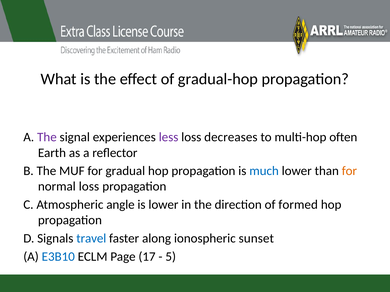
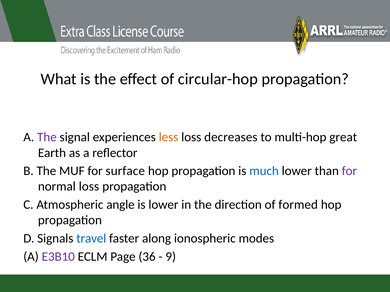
gradual-hop: gradual-hop -> circular-hop
less colour: purple -> orange
often: often -> great
gradual: gradual -> surface
for at (349, 171) colour: orange -> purple
sunset: sunset -> modes
E3B10 colour: blue -> purple
17: 17 -> 36
5: 5 -> 9
